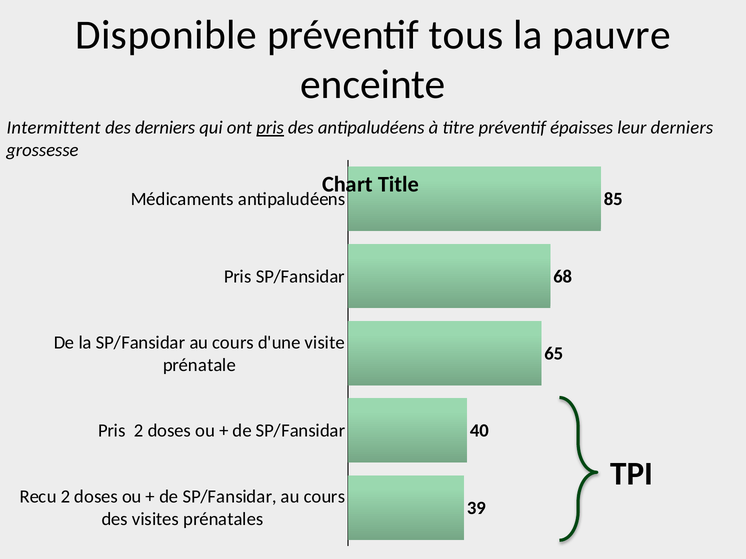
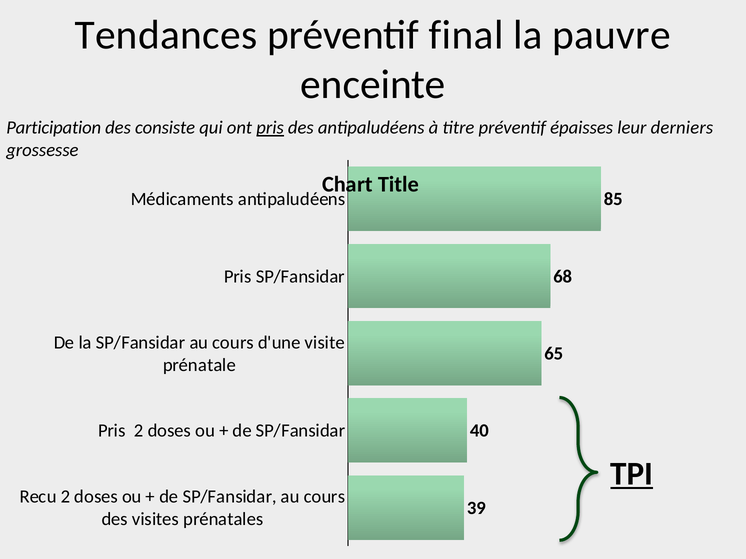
Disponible: Disponible -> Tendances
tous: tous -> final
Intermittent: Intermittent -> Participation
des derniers: derniers -> consiste
TPI underline: none -> present
